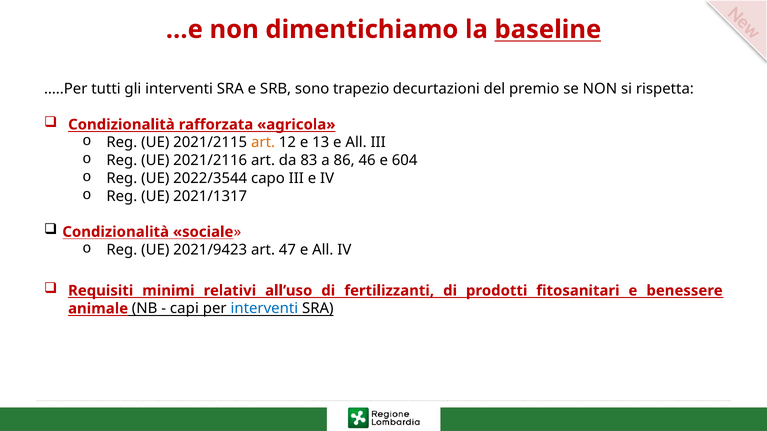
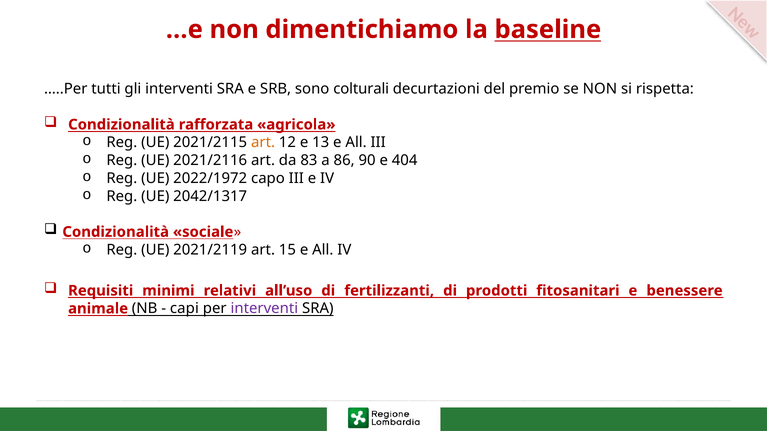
trapezio: trapezio -> colturali
46: 46 -> 90
604: 604 -> 404
2022/3544: 2022/3544 -> 2022/1972
2021/1317: 2021/1317 -> 2042/1317
2021/9423: 2021/9423 -> 2021/2119
47: 47 -> 15
interventi at (264, 309) colour: blue -> purple
